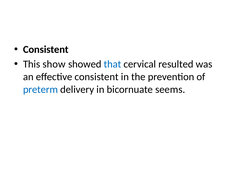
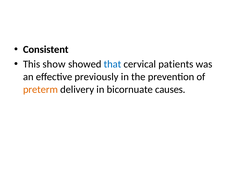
resulted: resulted -> patients
effective consistent: consistent -> previously
preterm colour: blue -> orange
seems: seems -> causes
